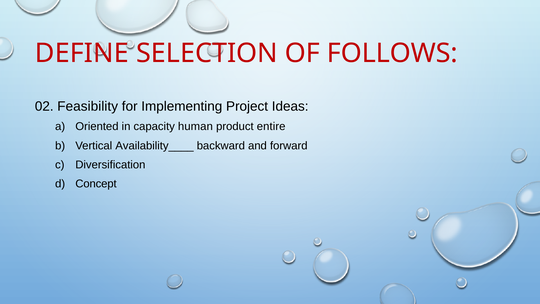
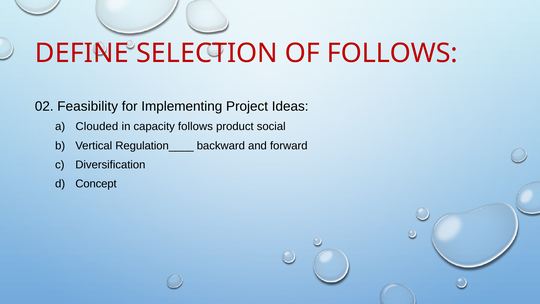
Oriented: Oriented -> Clouded
capacity human: human -> follows
entire: entire -> social
Availability____: Availability____ -> Regulation____
